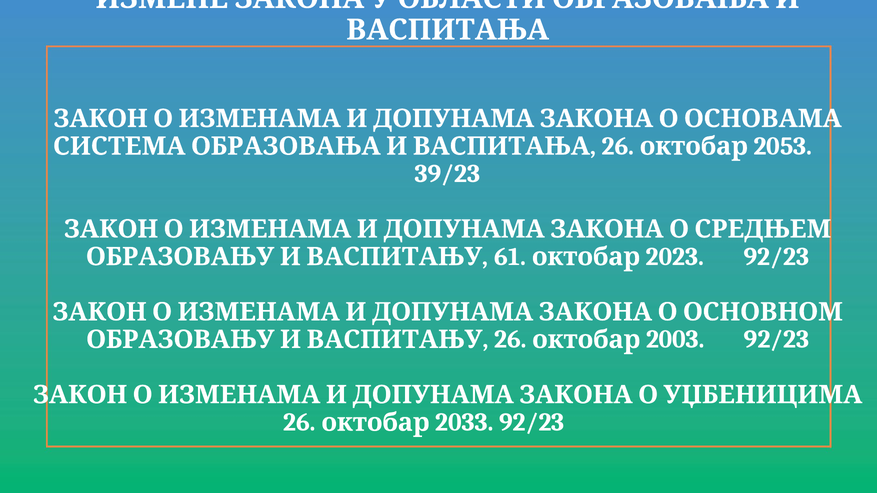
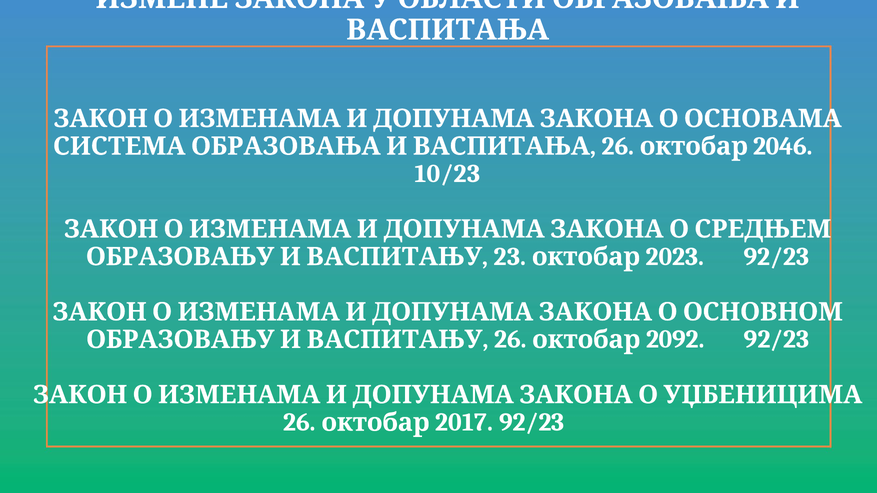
2053: 2053 -> 2046
39/23: 39/23 -> 10/23
61: 61 -> 23
2003: 2003 -> 2092
2033: 2033 -> 2017
